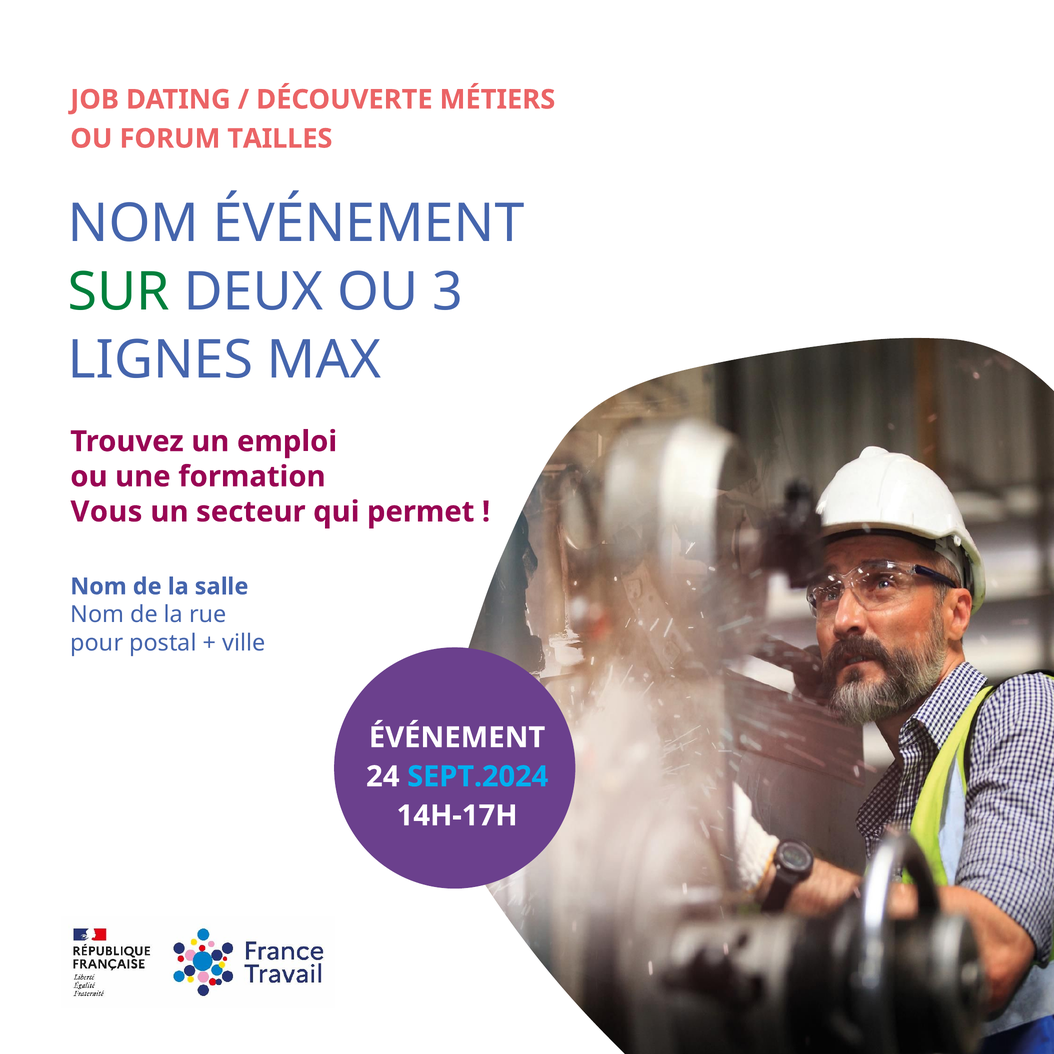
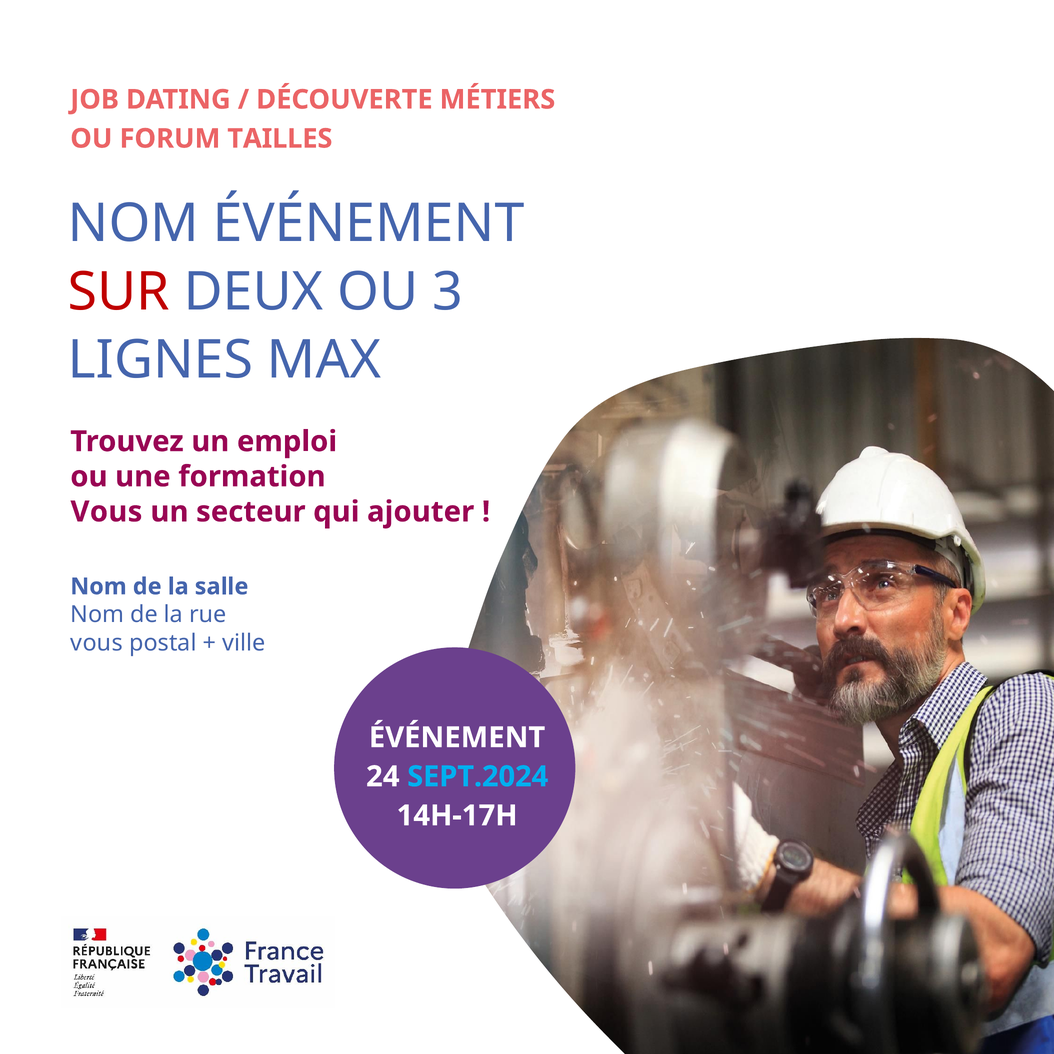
SUR colour: green -> red
permet: permet -> ajouter
pour at (97, 643): pour -> vous
